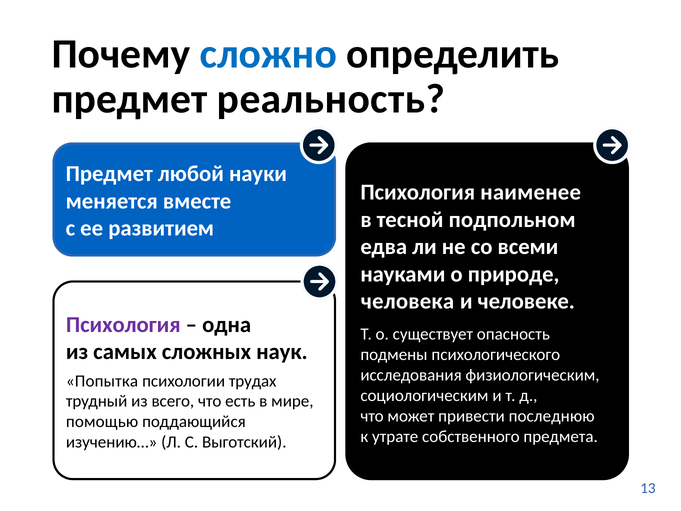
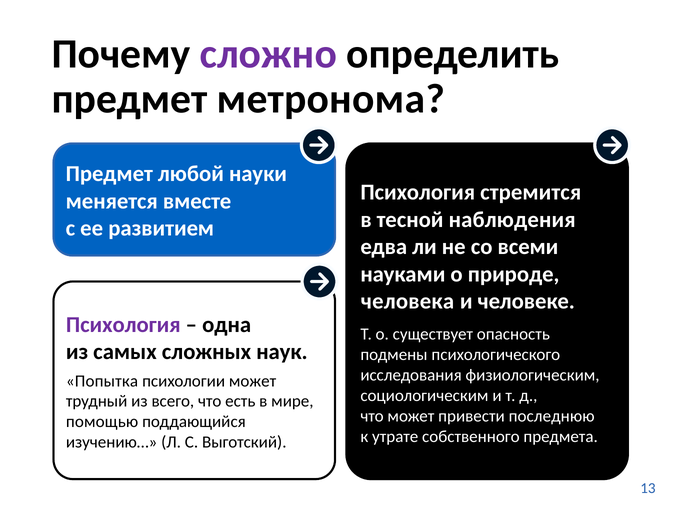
сложно colour: blue -> purple
реальность: реальность -> метронома
наименее: наименее -> стремится
подпольном: подпольном -> наблюдения
психологии трудах: трудах -> может
